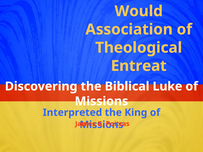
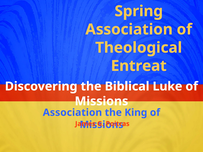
Would: Would -> Spring
Interpreted at (72, 113): Interpreted -> Association
